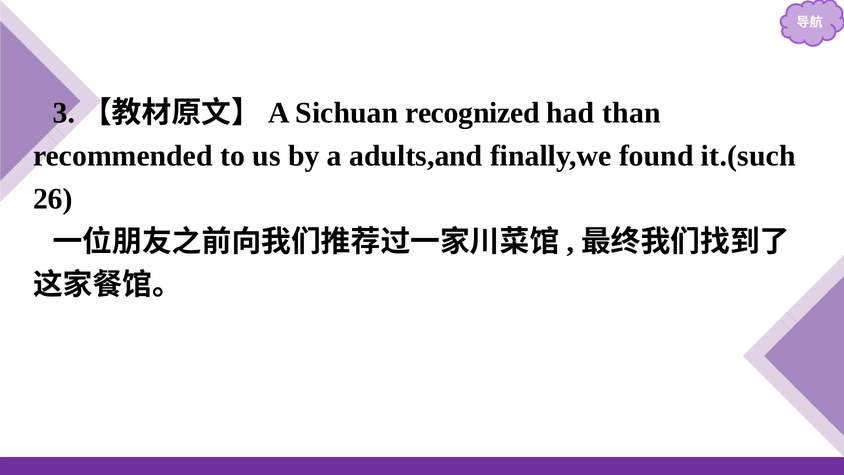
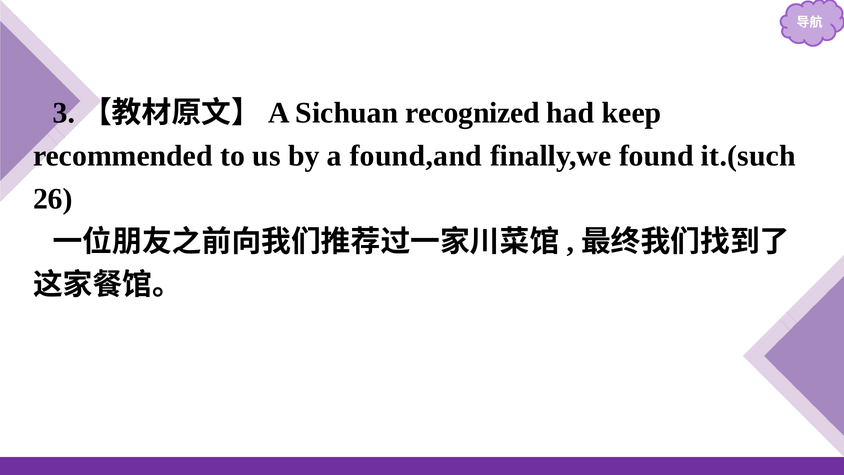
than: than -> keep
adults,and: adults,and -> found,and
